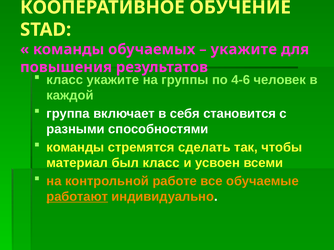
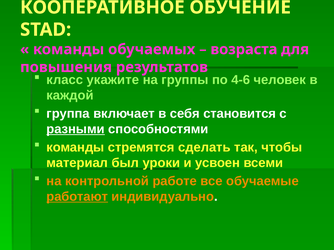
укажите at (244, 49): укажите -> возраста
разными underline: none -> present
был класс: класс -> уроки
